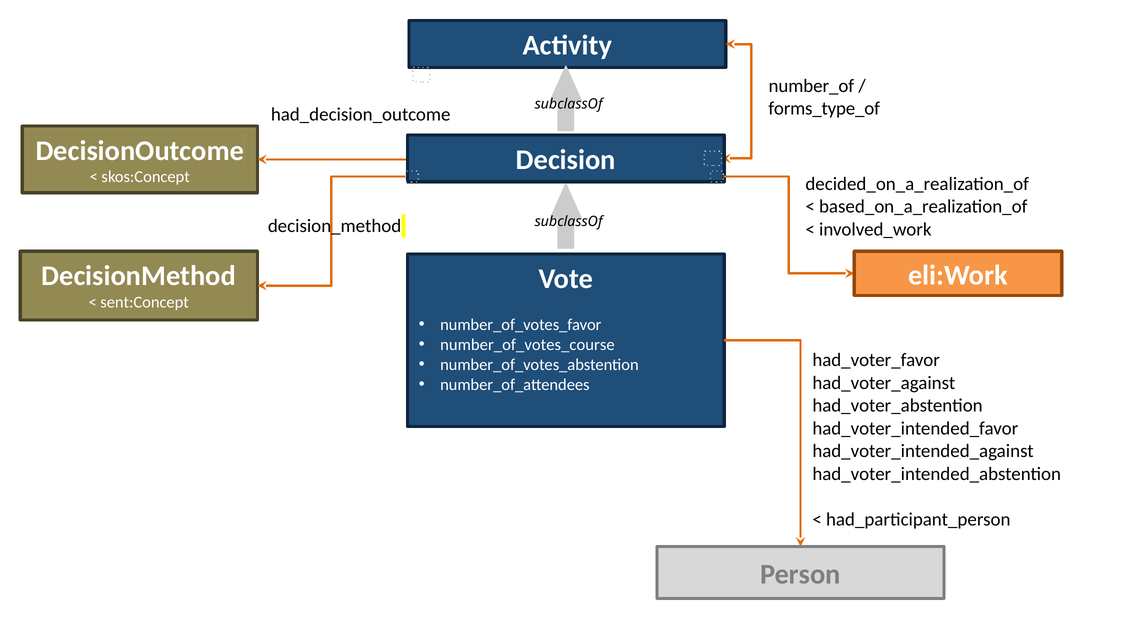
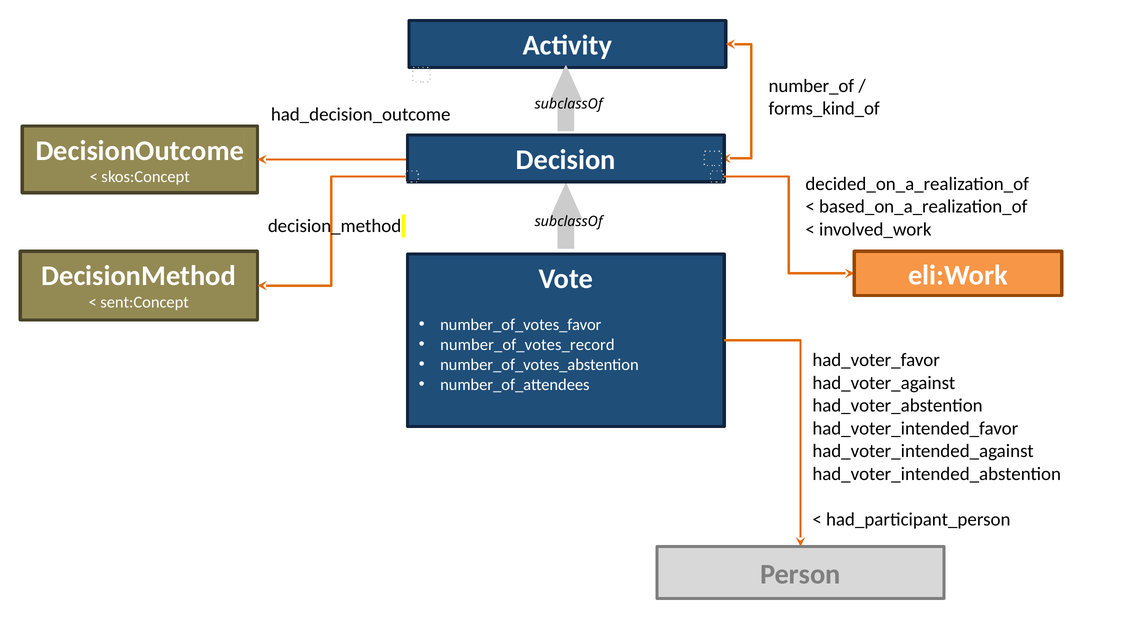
forms_type_of: forms_type_of -> forms_kind_of
number_of_votes_course: number_of_votes_course -> number_of_votes_record
